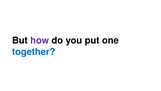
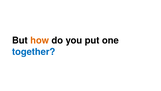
how colour: purple -> orange
